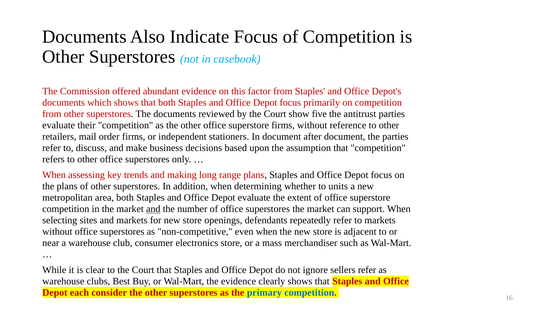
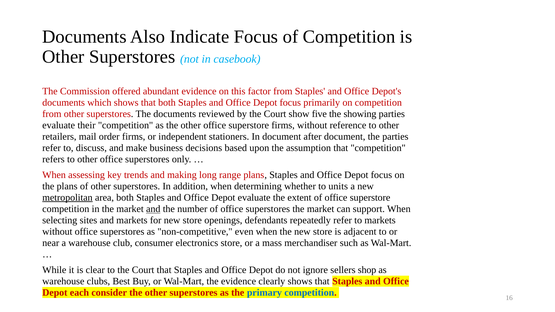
antitrust: antitrust -> showing
metropolitan underline: none -> present
sellers refer: refer -> shop
